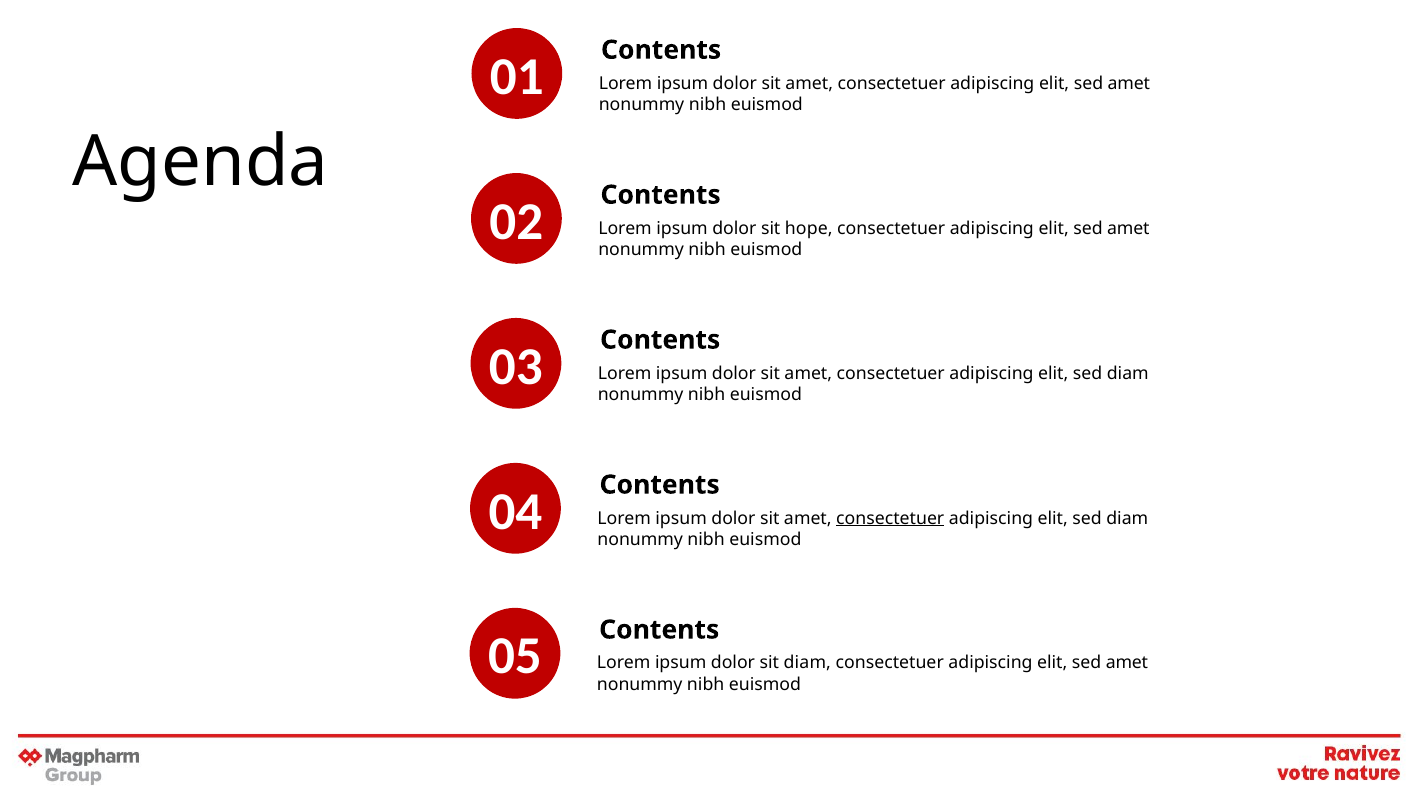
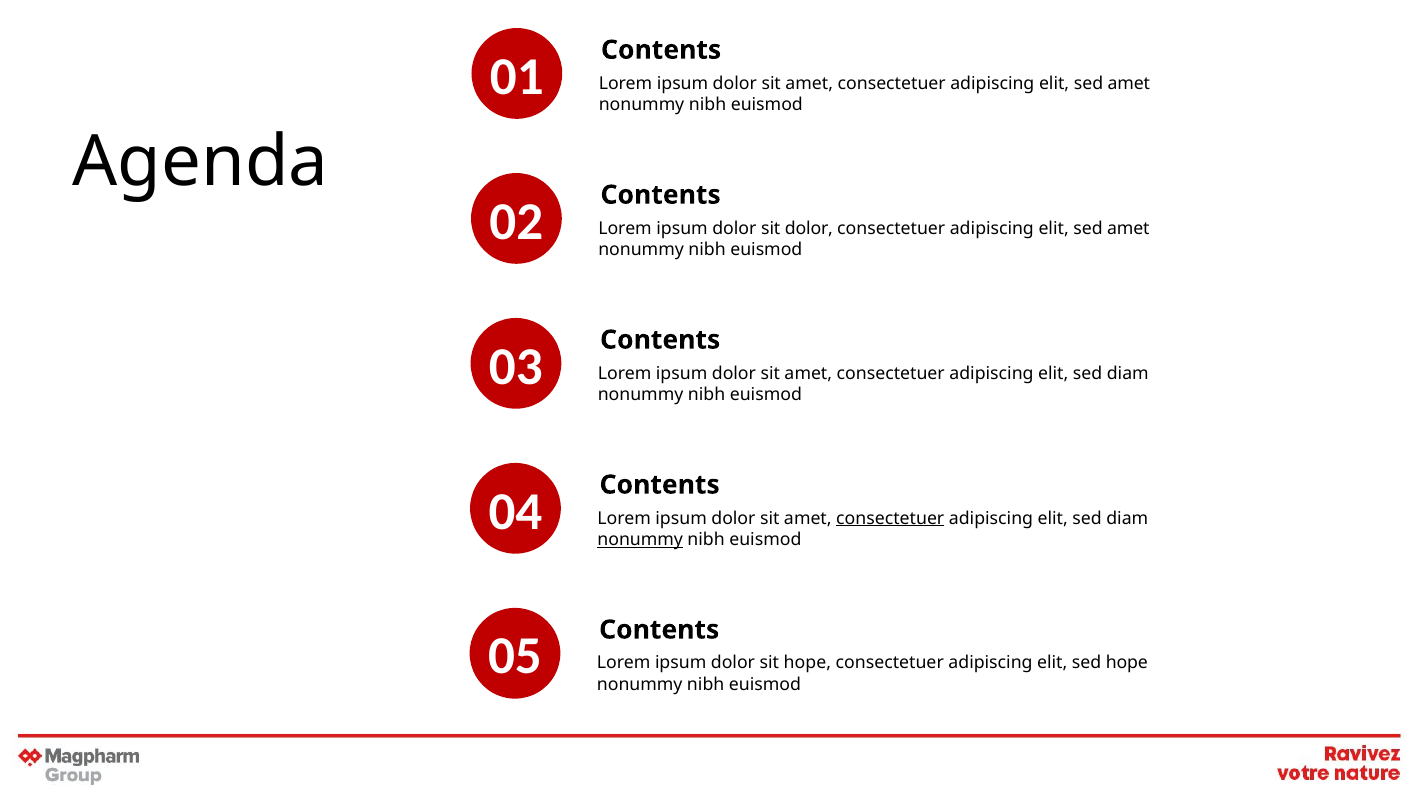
sit hope: hope -> dolor
nonummy at (640, 539) underline: none -> present
sit diam: diam -> hope
amet at (1127, 663): amet -> hope
